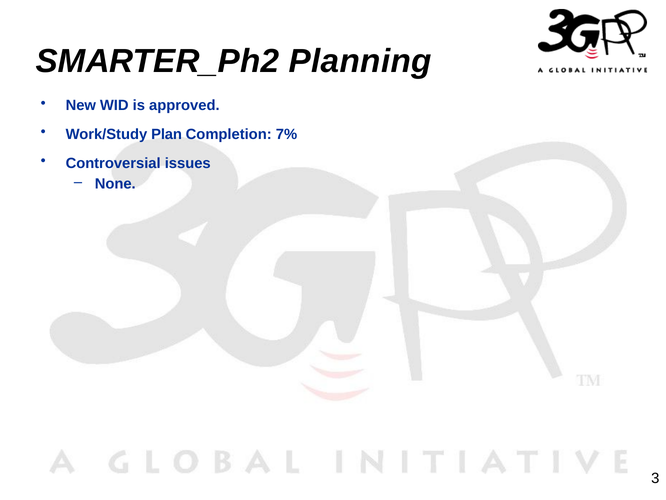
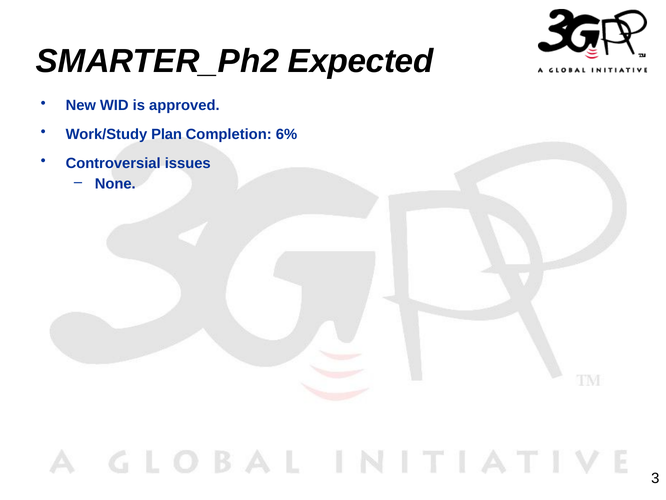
Planning: Planning -> Expected
7%: 7% -> 6%
